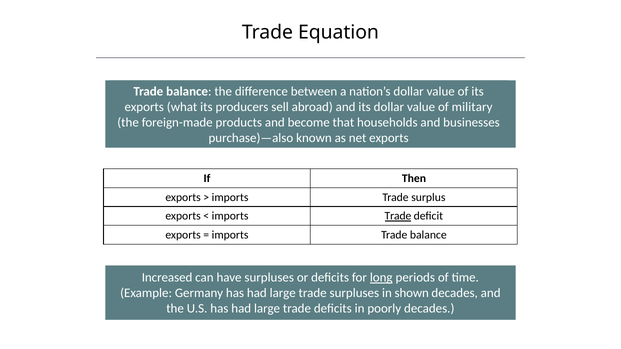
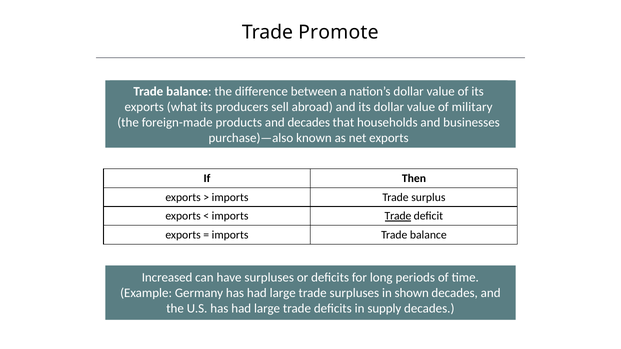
Equation: Equation -> Promote
and become: become -> decades
long underline: present -> none
poorly: poorly -> supply
